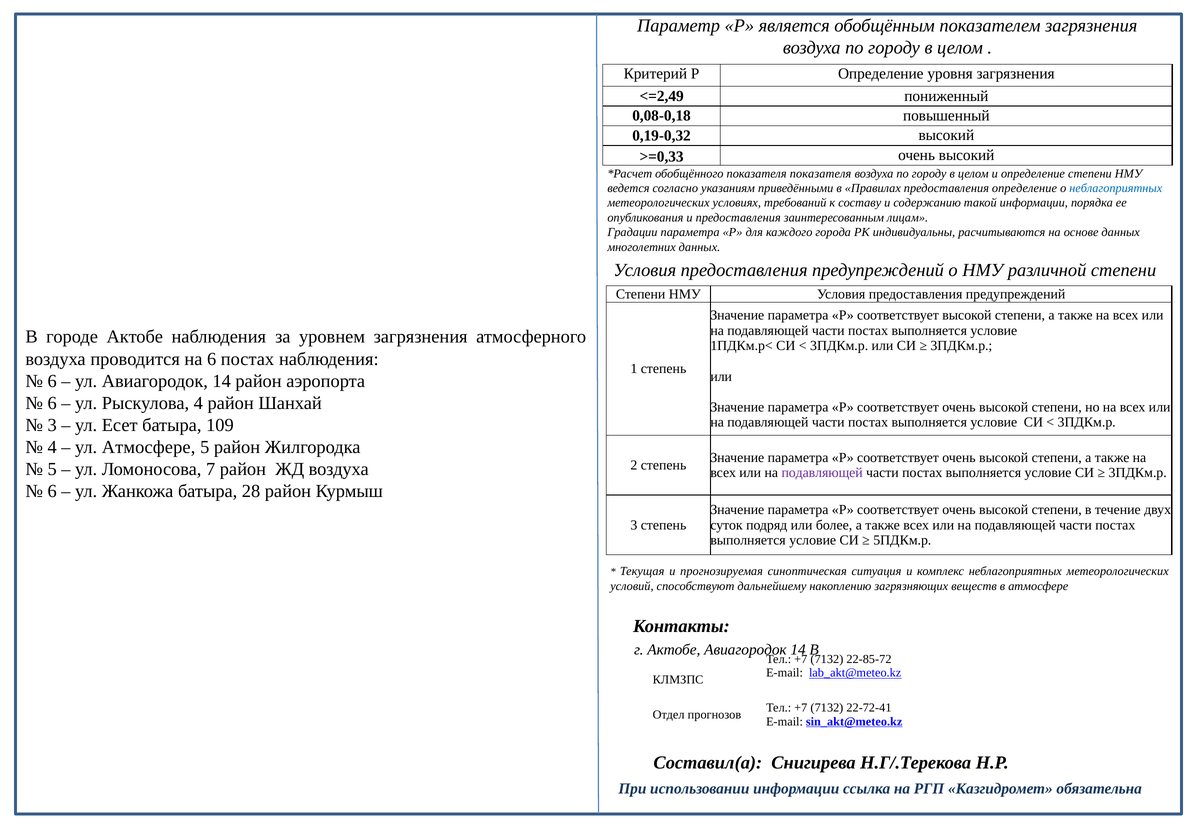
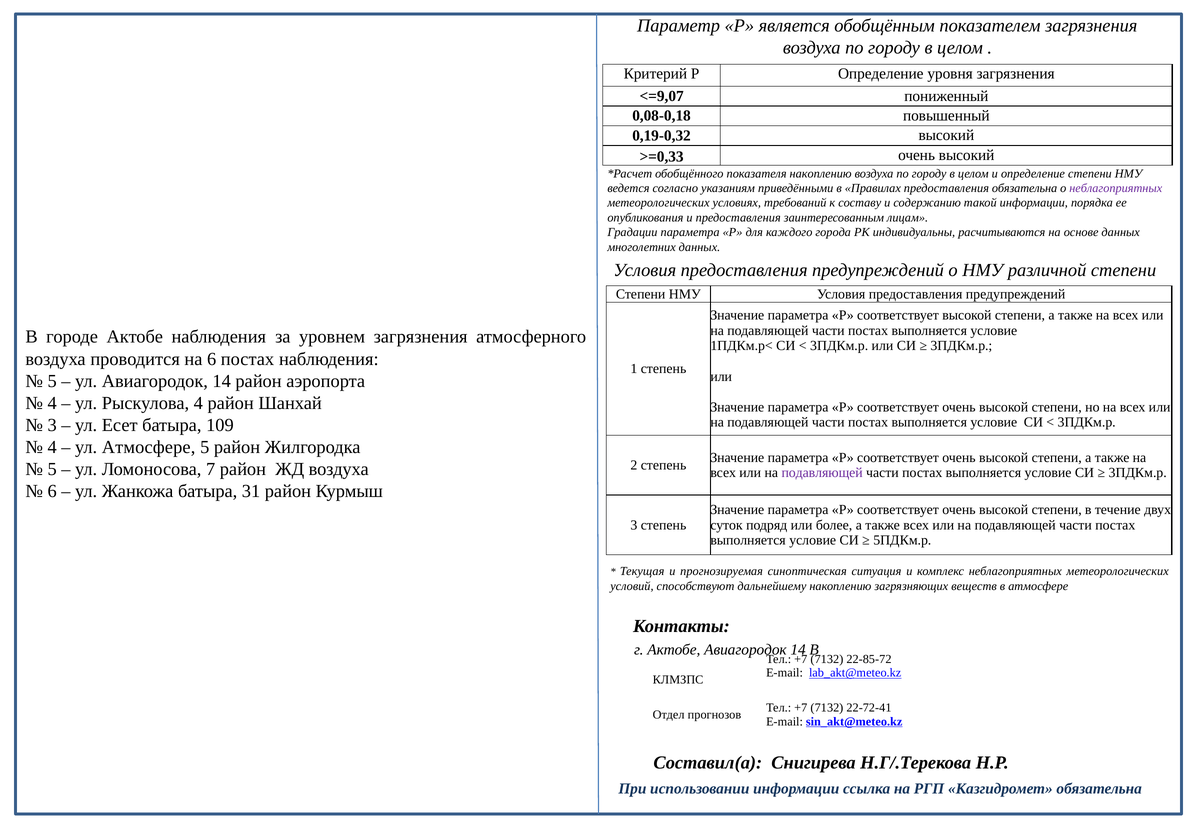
<=2,49: <=2,49 -> <=9,07
показателя показателя: показателя -> накоплению
предоставления определение: определение -> обязательна
неблагоприятных at (1116, 188) colour: blue -> purple
6 at (52, 381): 6 -> 5
6 at (52, 403): 6 -> 4
28: 28 -> 31
